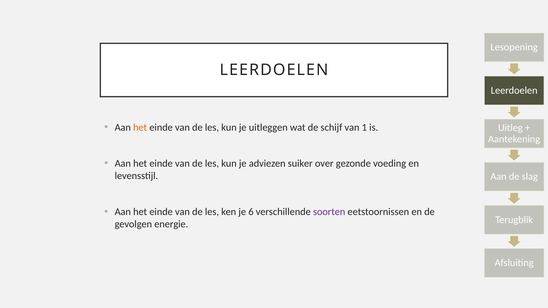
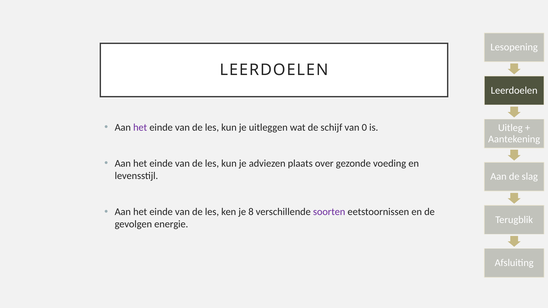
het at (140, 128) colour: orange -> purple
1: 1 -> 0
suiker: suiker -> plaats
6: 6 -> 8
